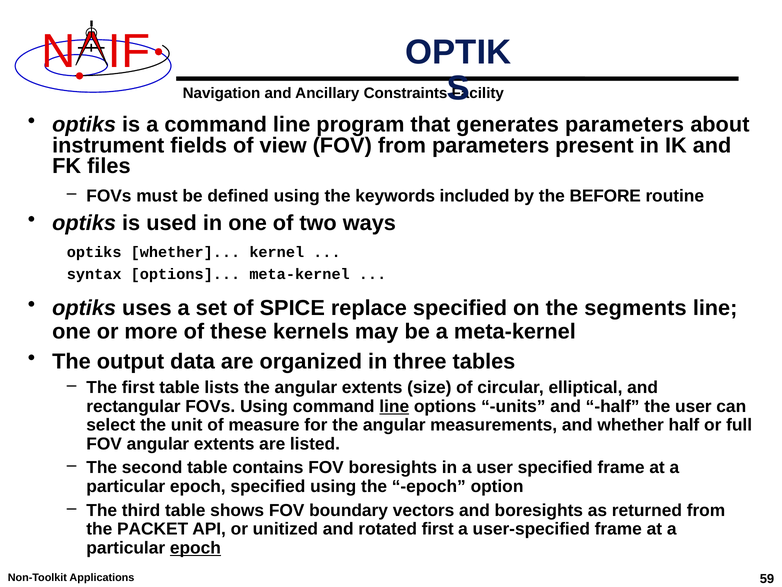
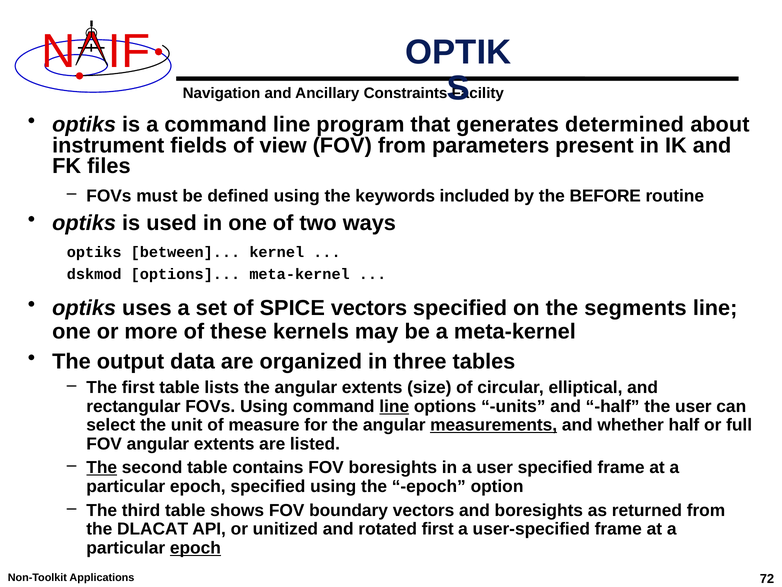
generates parameters: parameters -> determined
optiks whether: whether -> between
syntax: syntax -> dskmod
SPICE replace: replace -> vectors
measurements underline: none -> present
The at (102, 468) underline: none -> present
PACKET: PACKET -> DLACAT
59: 59 -> 72
